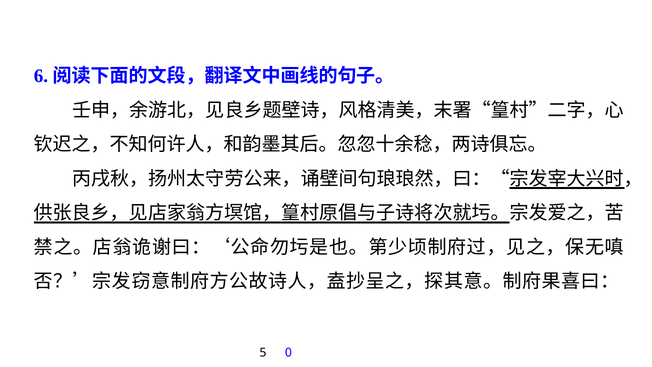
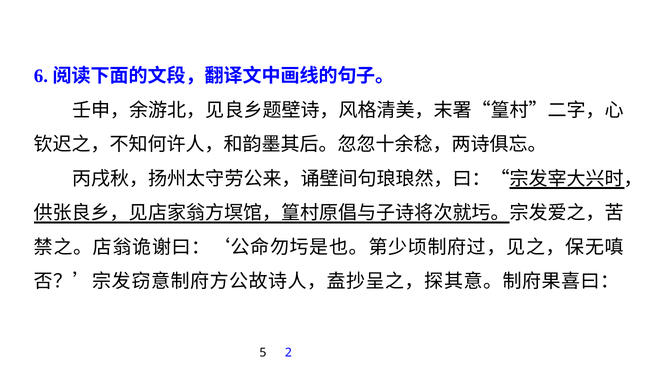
0: 0 -> 2
